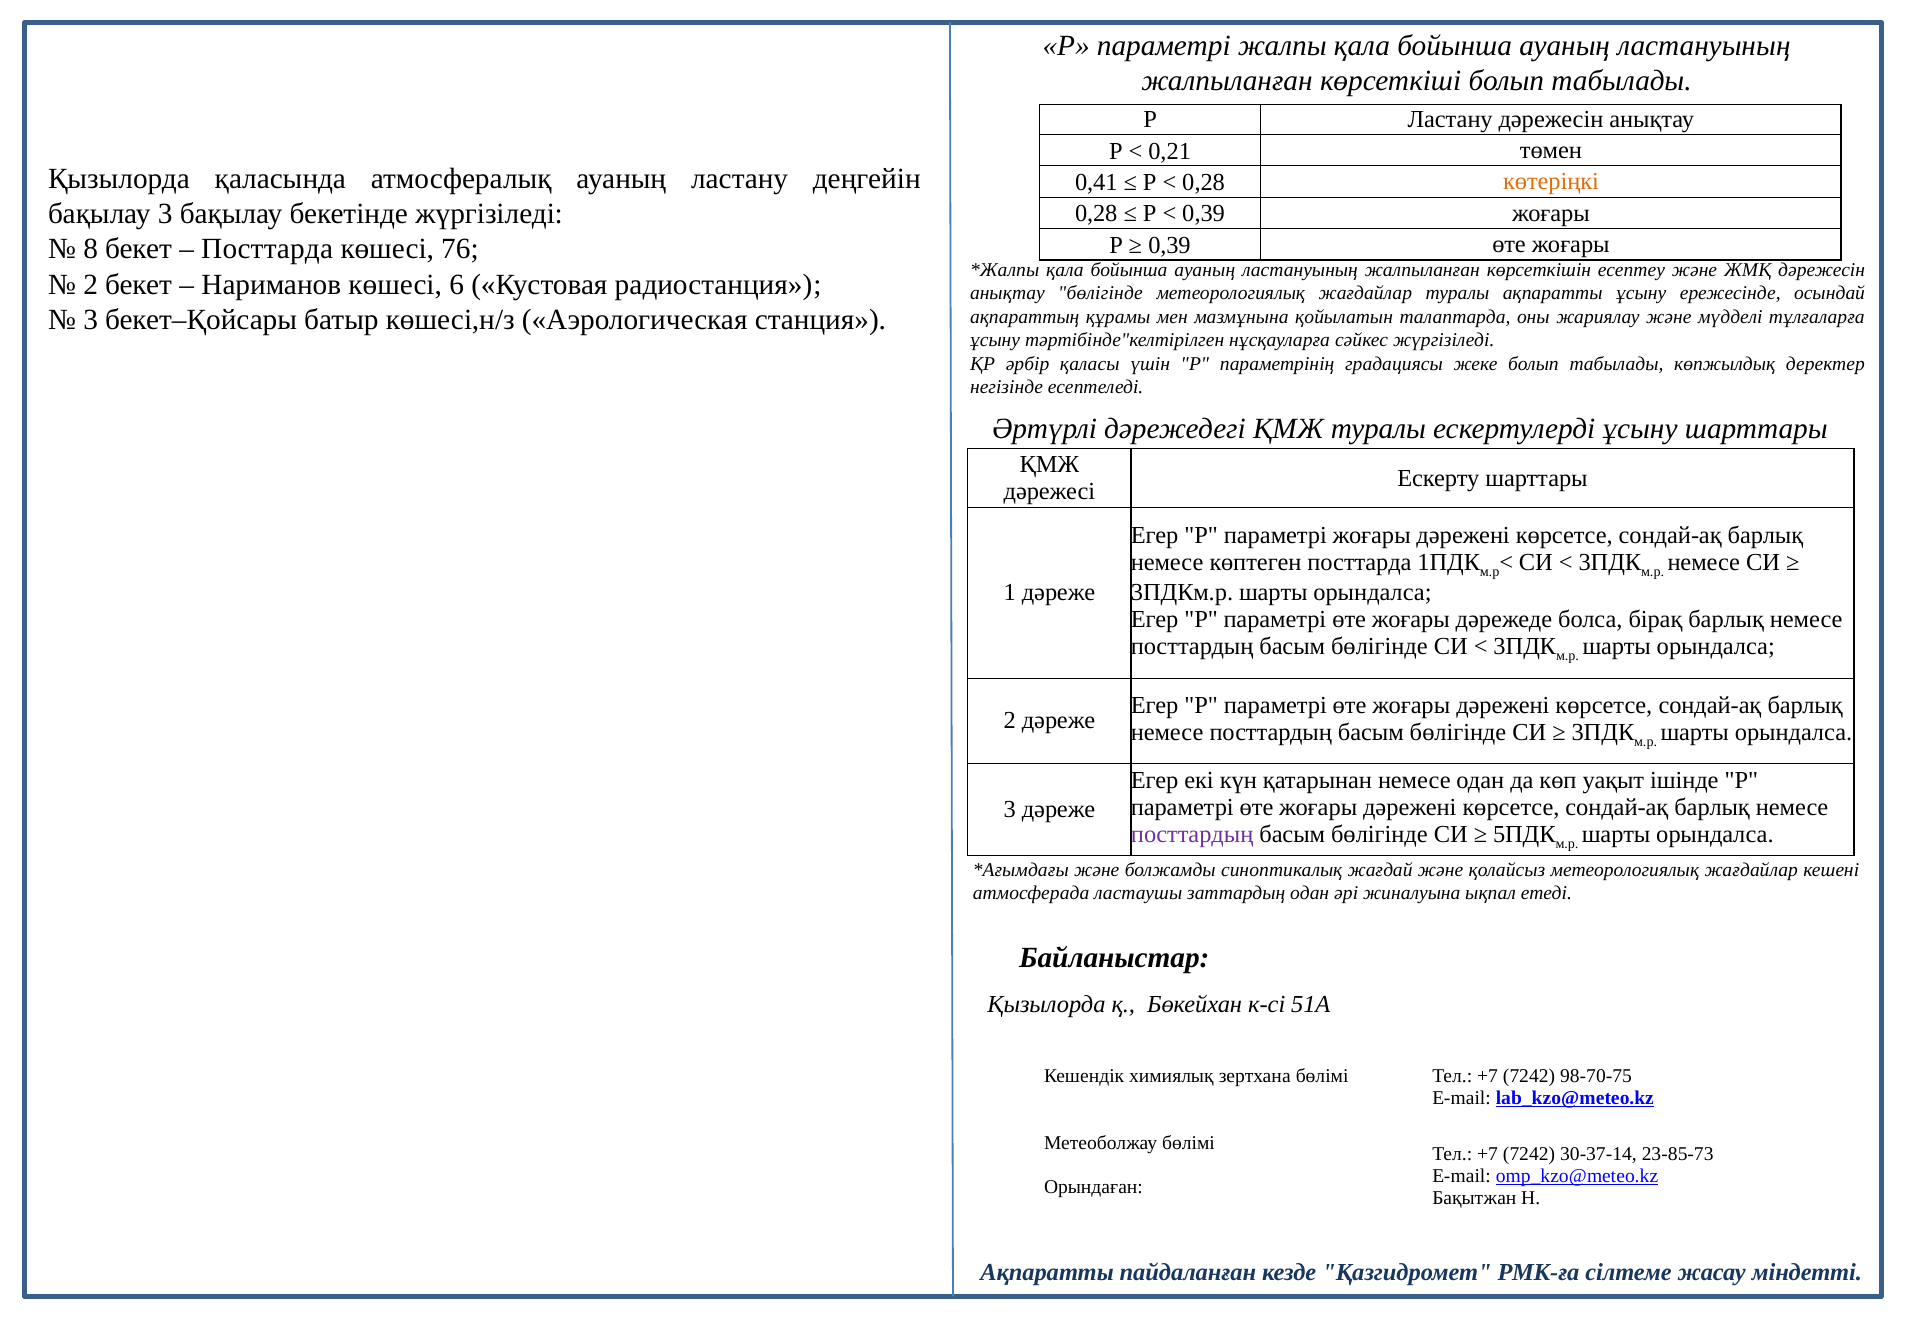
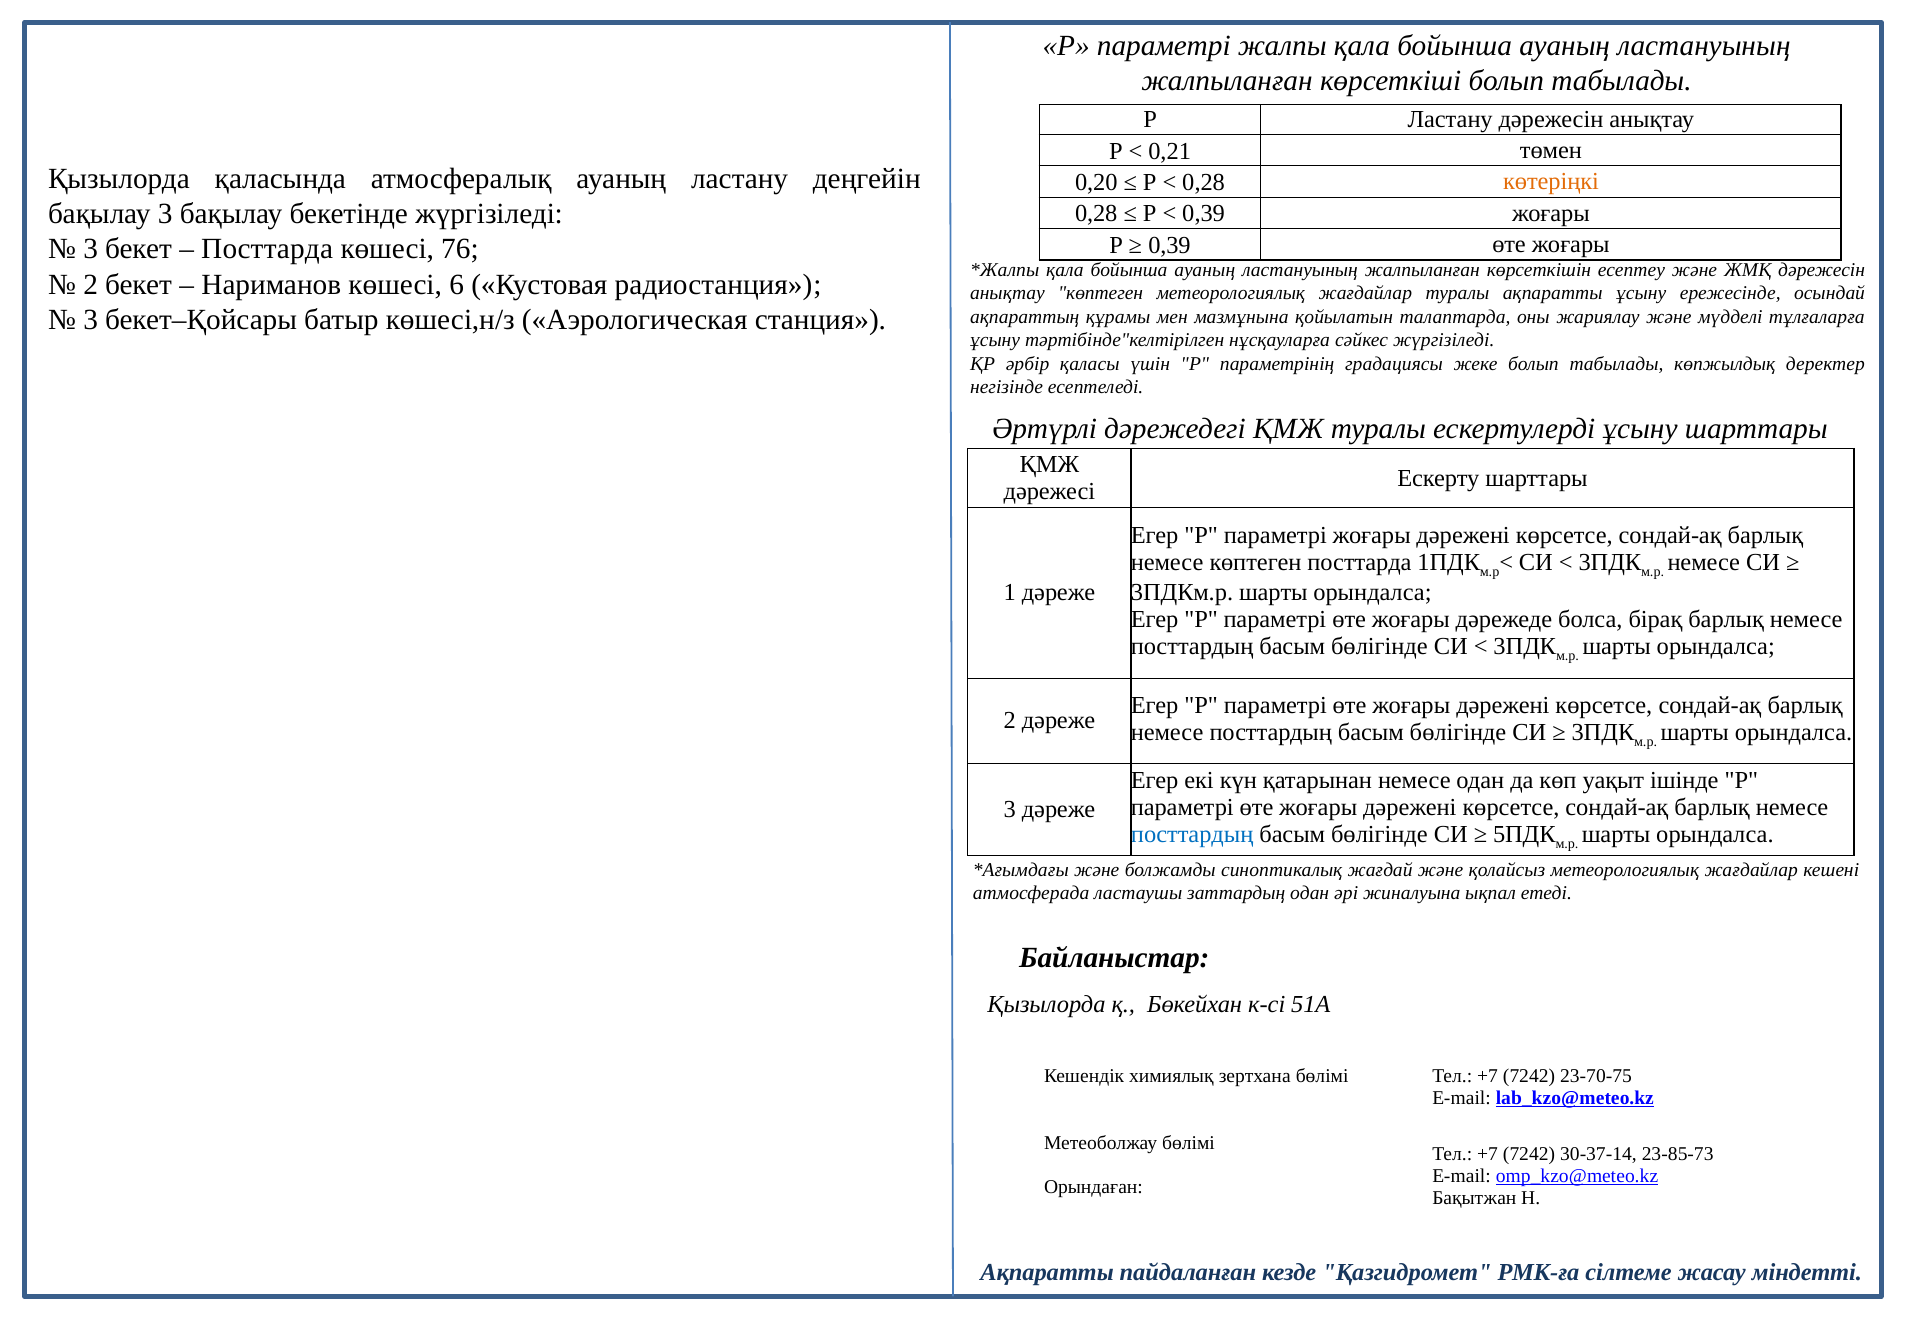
0,41: 0,41 -> 0,20
8 at (91, 249): 8 -> 3
анықтау бөлігінде: бөлігінде -> көптеген
посттардың at (1192, 835) colour: purple -> blue
98-70-75: 98-70-75 -> 23-70-75
